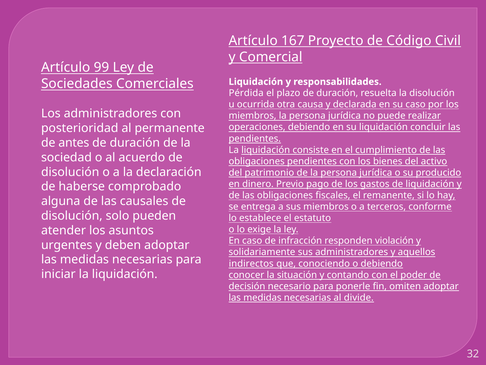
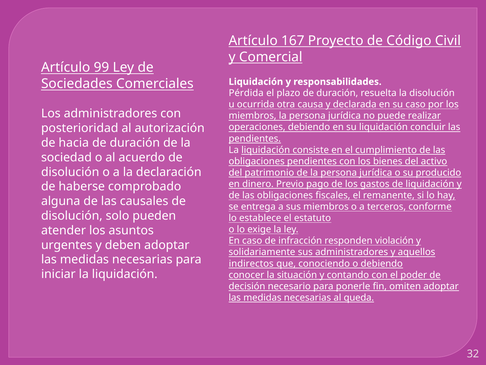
permanente: permanente -> autorización
antes: antes -> hacia
divide: divide -> queda
